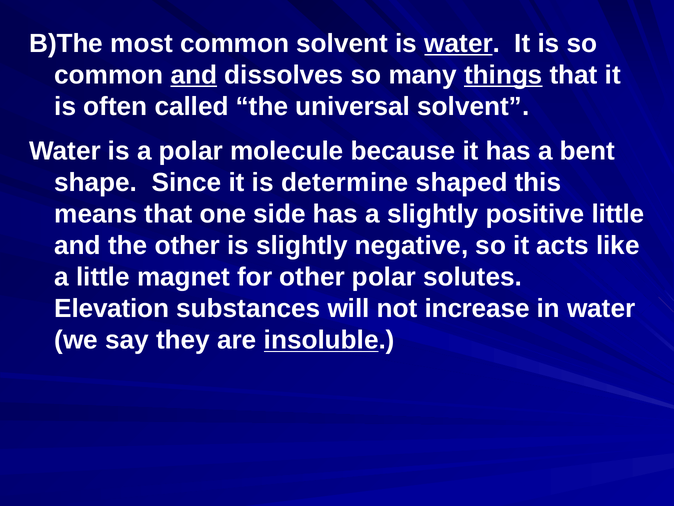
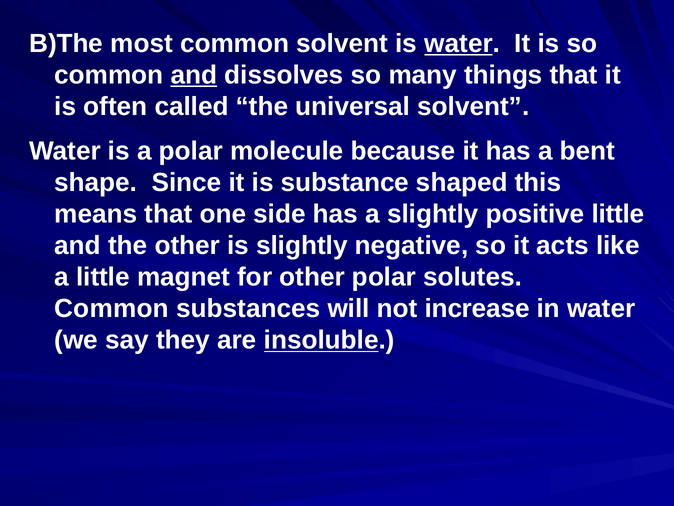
things underline: present -> none
determine: determine -> substance
Elevation at (112, 308): Elevation -> Common
